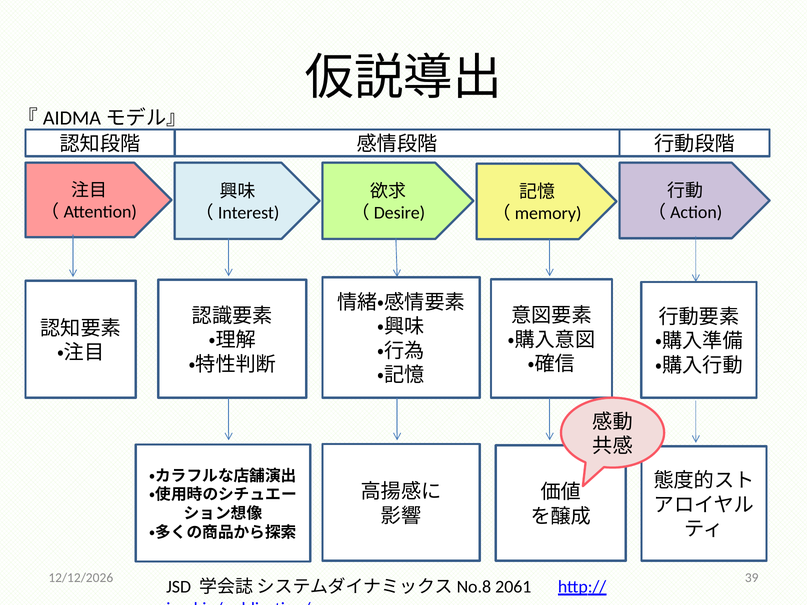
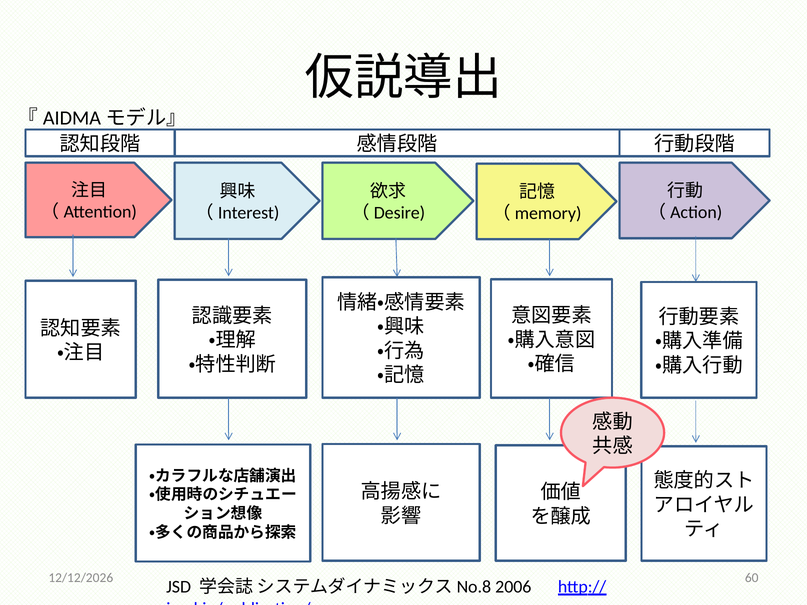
39: 39 -> 60
2061: 2061 -> 2006
